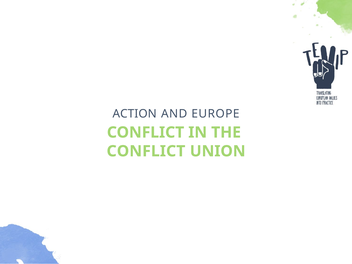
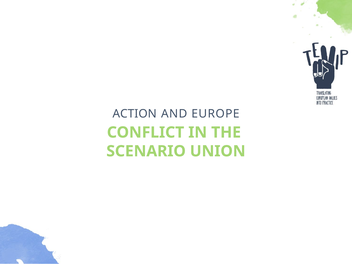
CONFLICT at (146, 151): CONFLICT -> SCENARIO
